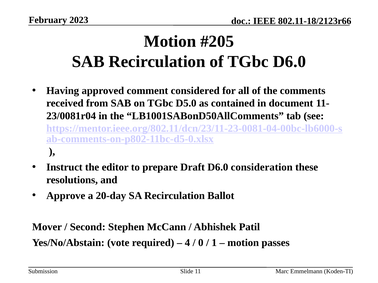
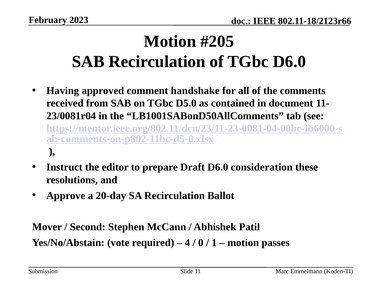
considered: considered -> handshake
